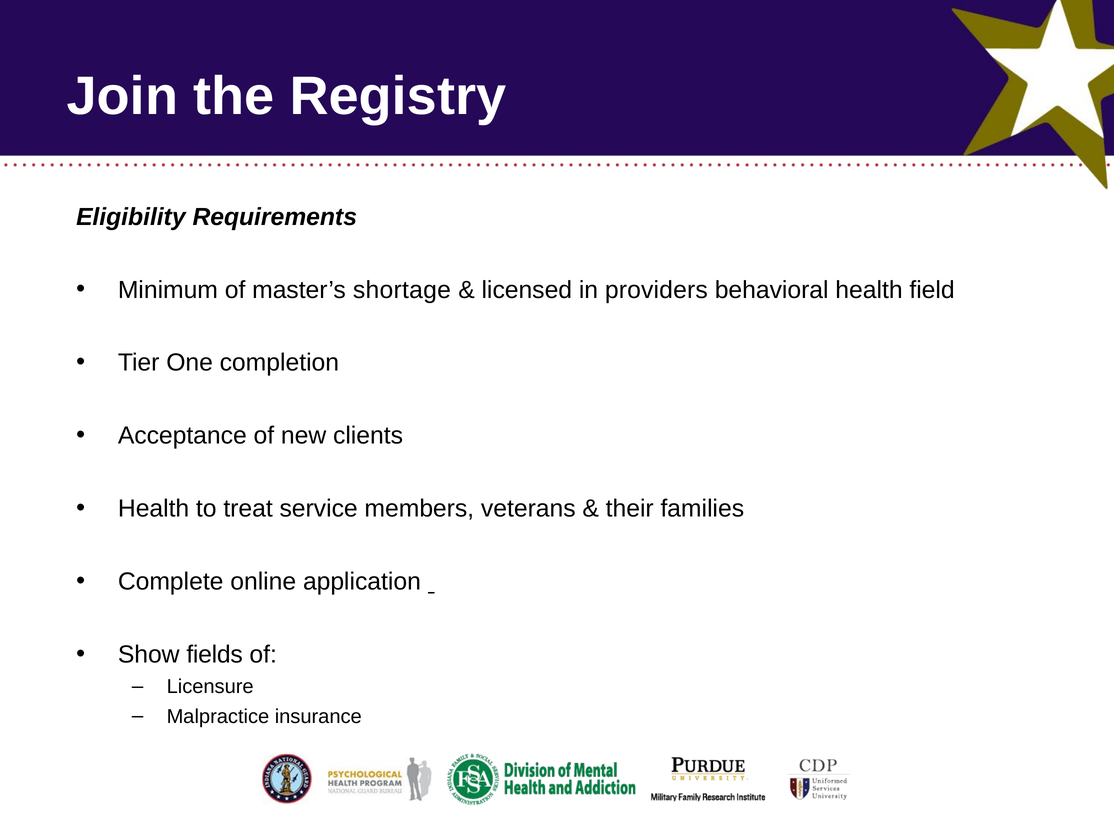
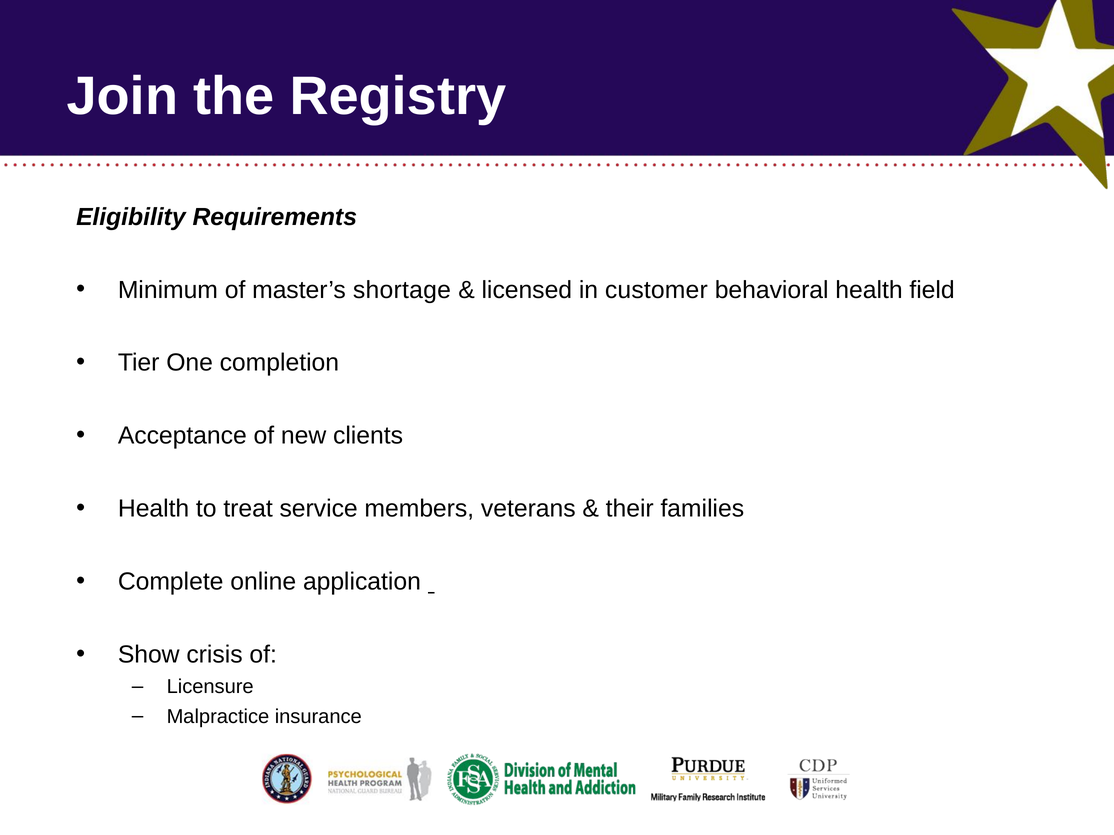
providers: providers -> customer
fields: fields -> crisis
